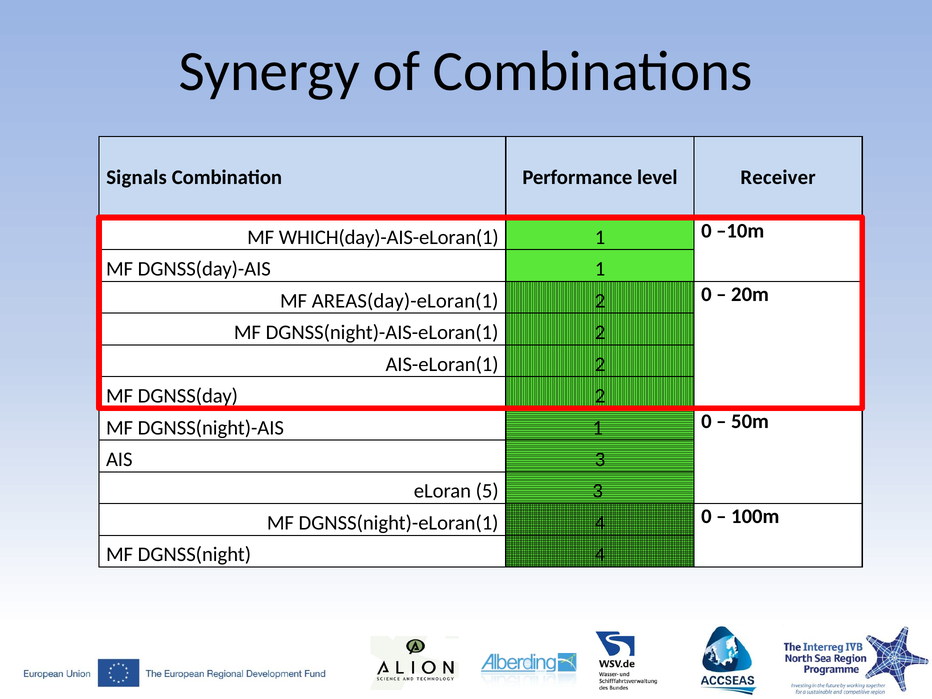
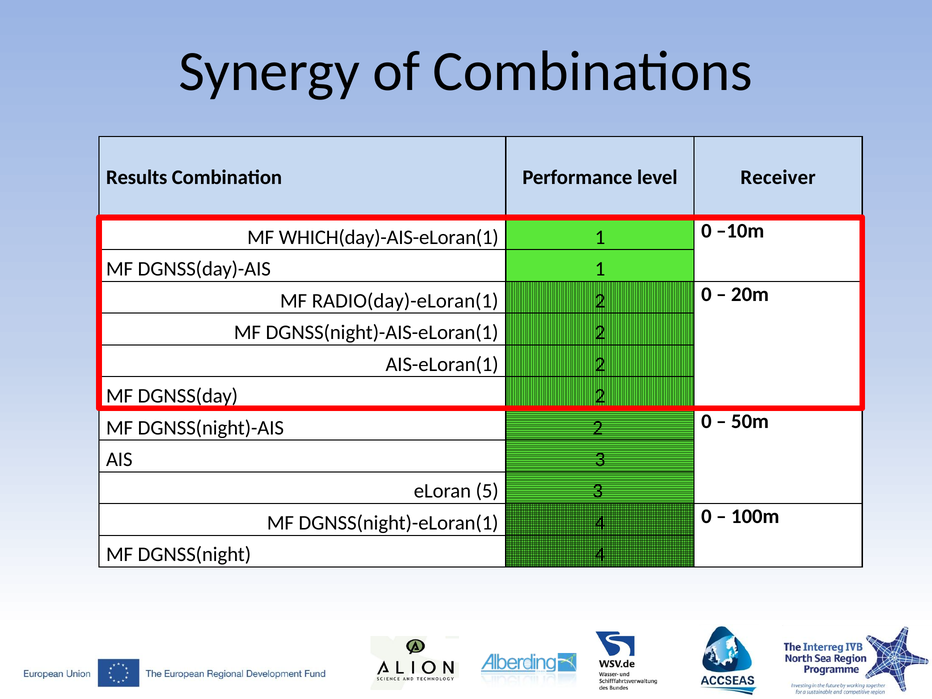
Signals: Signals -> Results
AREAS(day)-eLoran(1: AREAS(day)-eLoran(1 -> RADIO(day)-eLoran(1
DGNSS(night)-AIS 1: 1 -> 2
